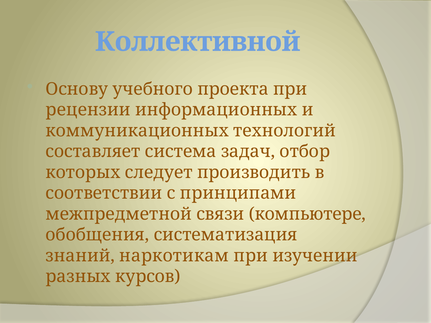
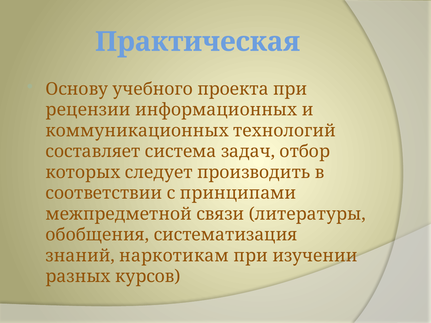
Коллективной: Коллективной -> Практическая
компьютере: компьютере -> литературы
